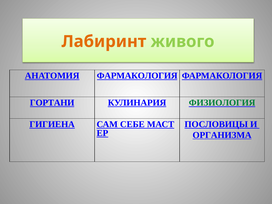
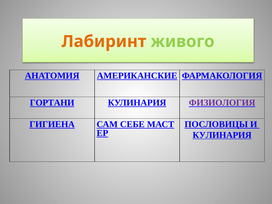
АНАТОМИЯ ФАРМАКОЛОГИЯ: ФАРМАКОЛОГИЯ -> АМЕРИКАНСКИЕ
ФИЗИОЛОГИЯ colour: green -> purple
ОРГАНИЗМА at (222, 135): ОРГАНИЗМА -> КУЛИНАРИЯ
